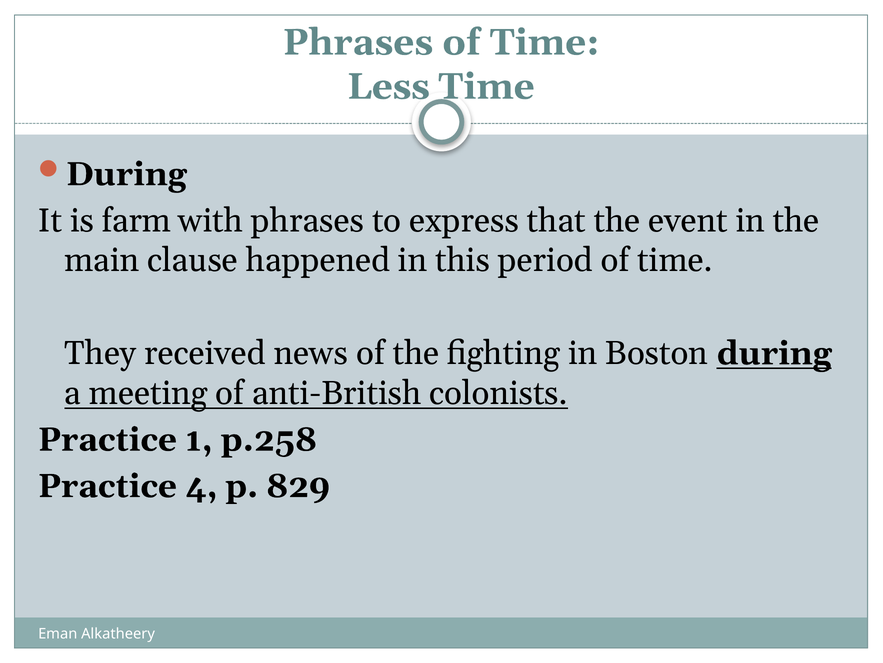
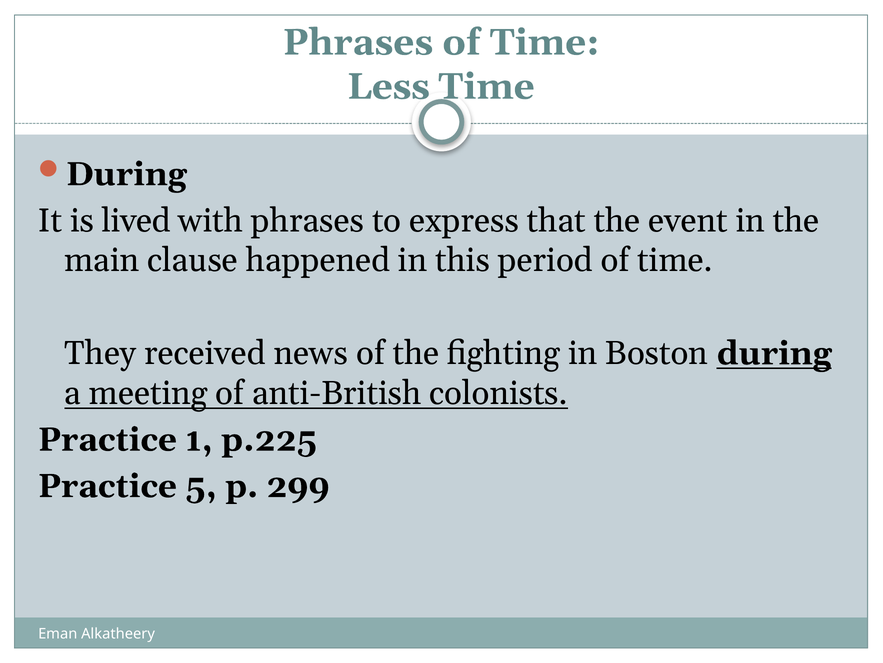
farm: farm -> lived
p.258: p.258 -> p.225
4: 4 -> 5
829: 829 -> 299
